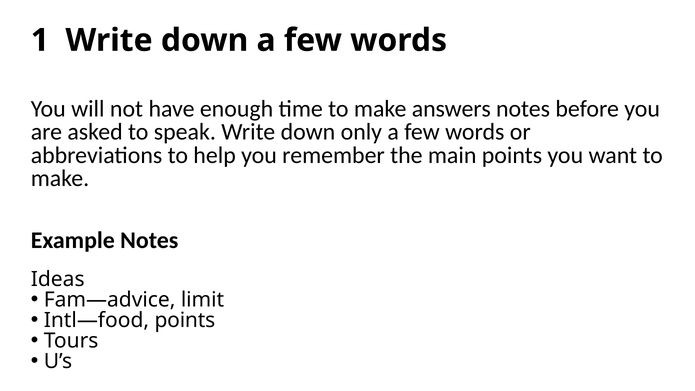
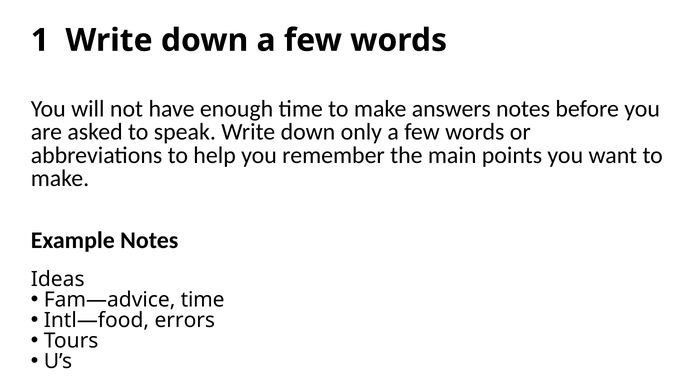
Fam—advice limit: limit -> time
Intl—food points: points -> errors
